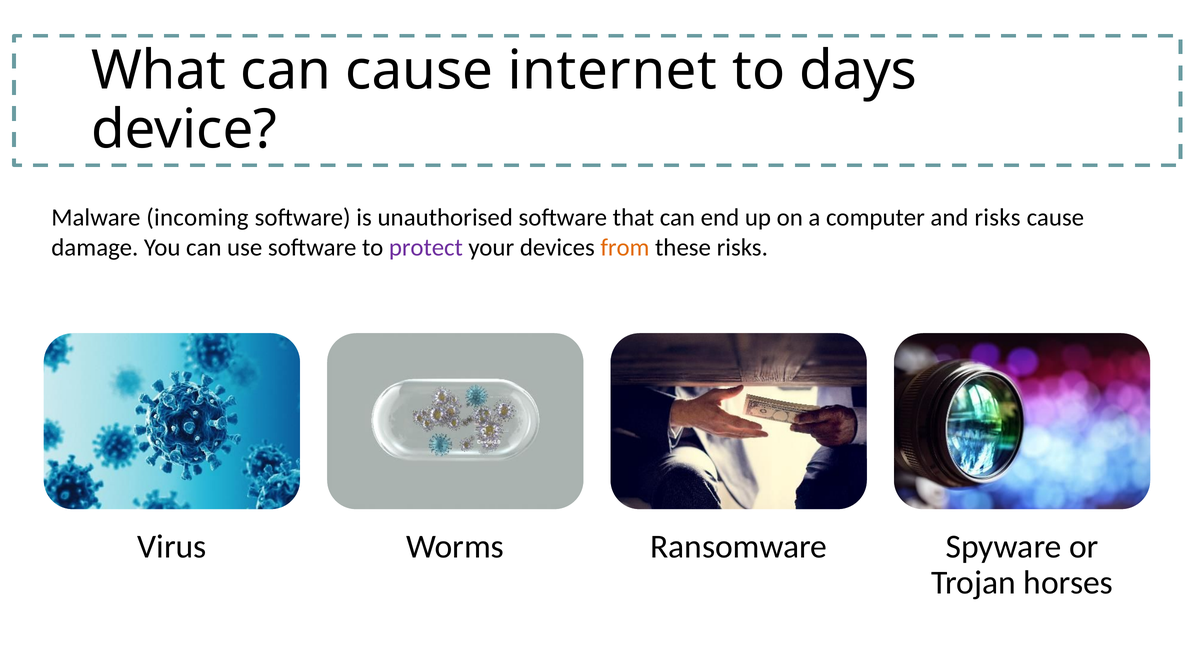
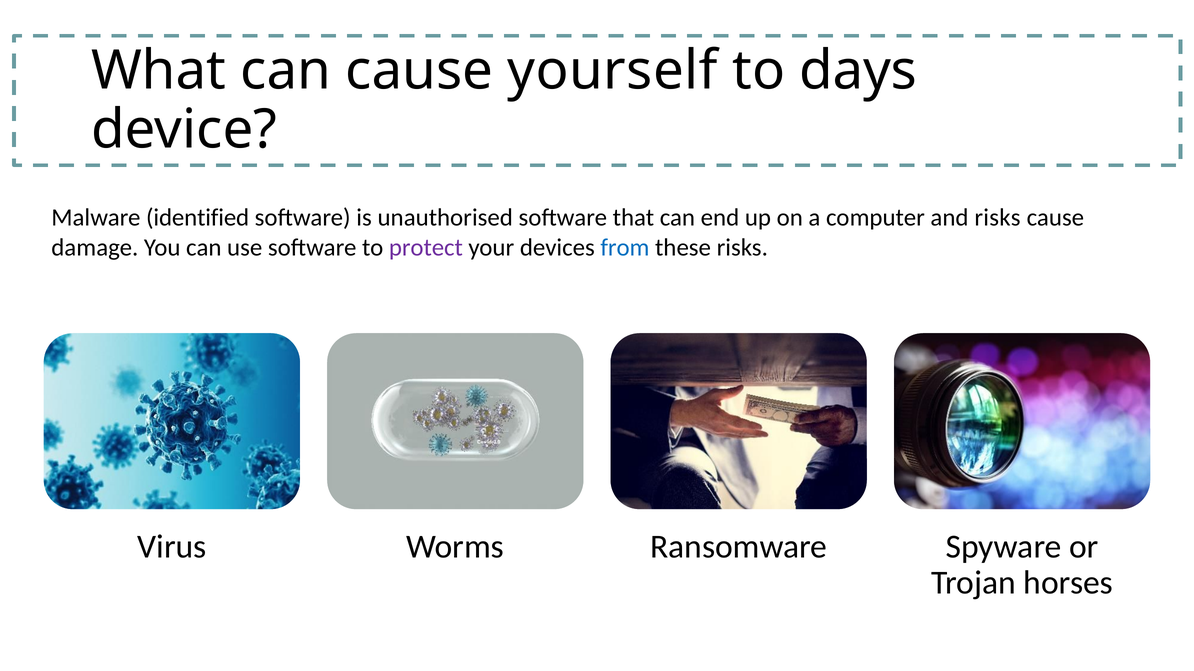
internet: internet -> yourself
incoming: incoming -> identified
from colour: orange -> blue
